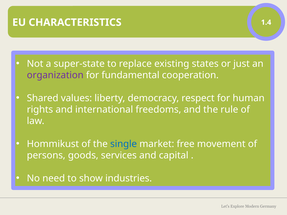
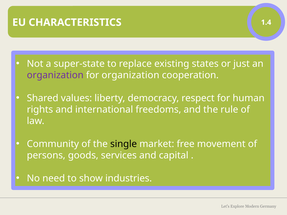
for fundamental: fundamental -> organization
Hommikust: Hommikust -> Community
single colour: blue -> black
